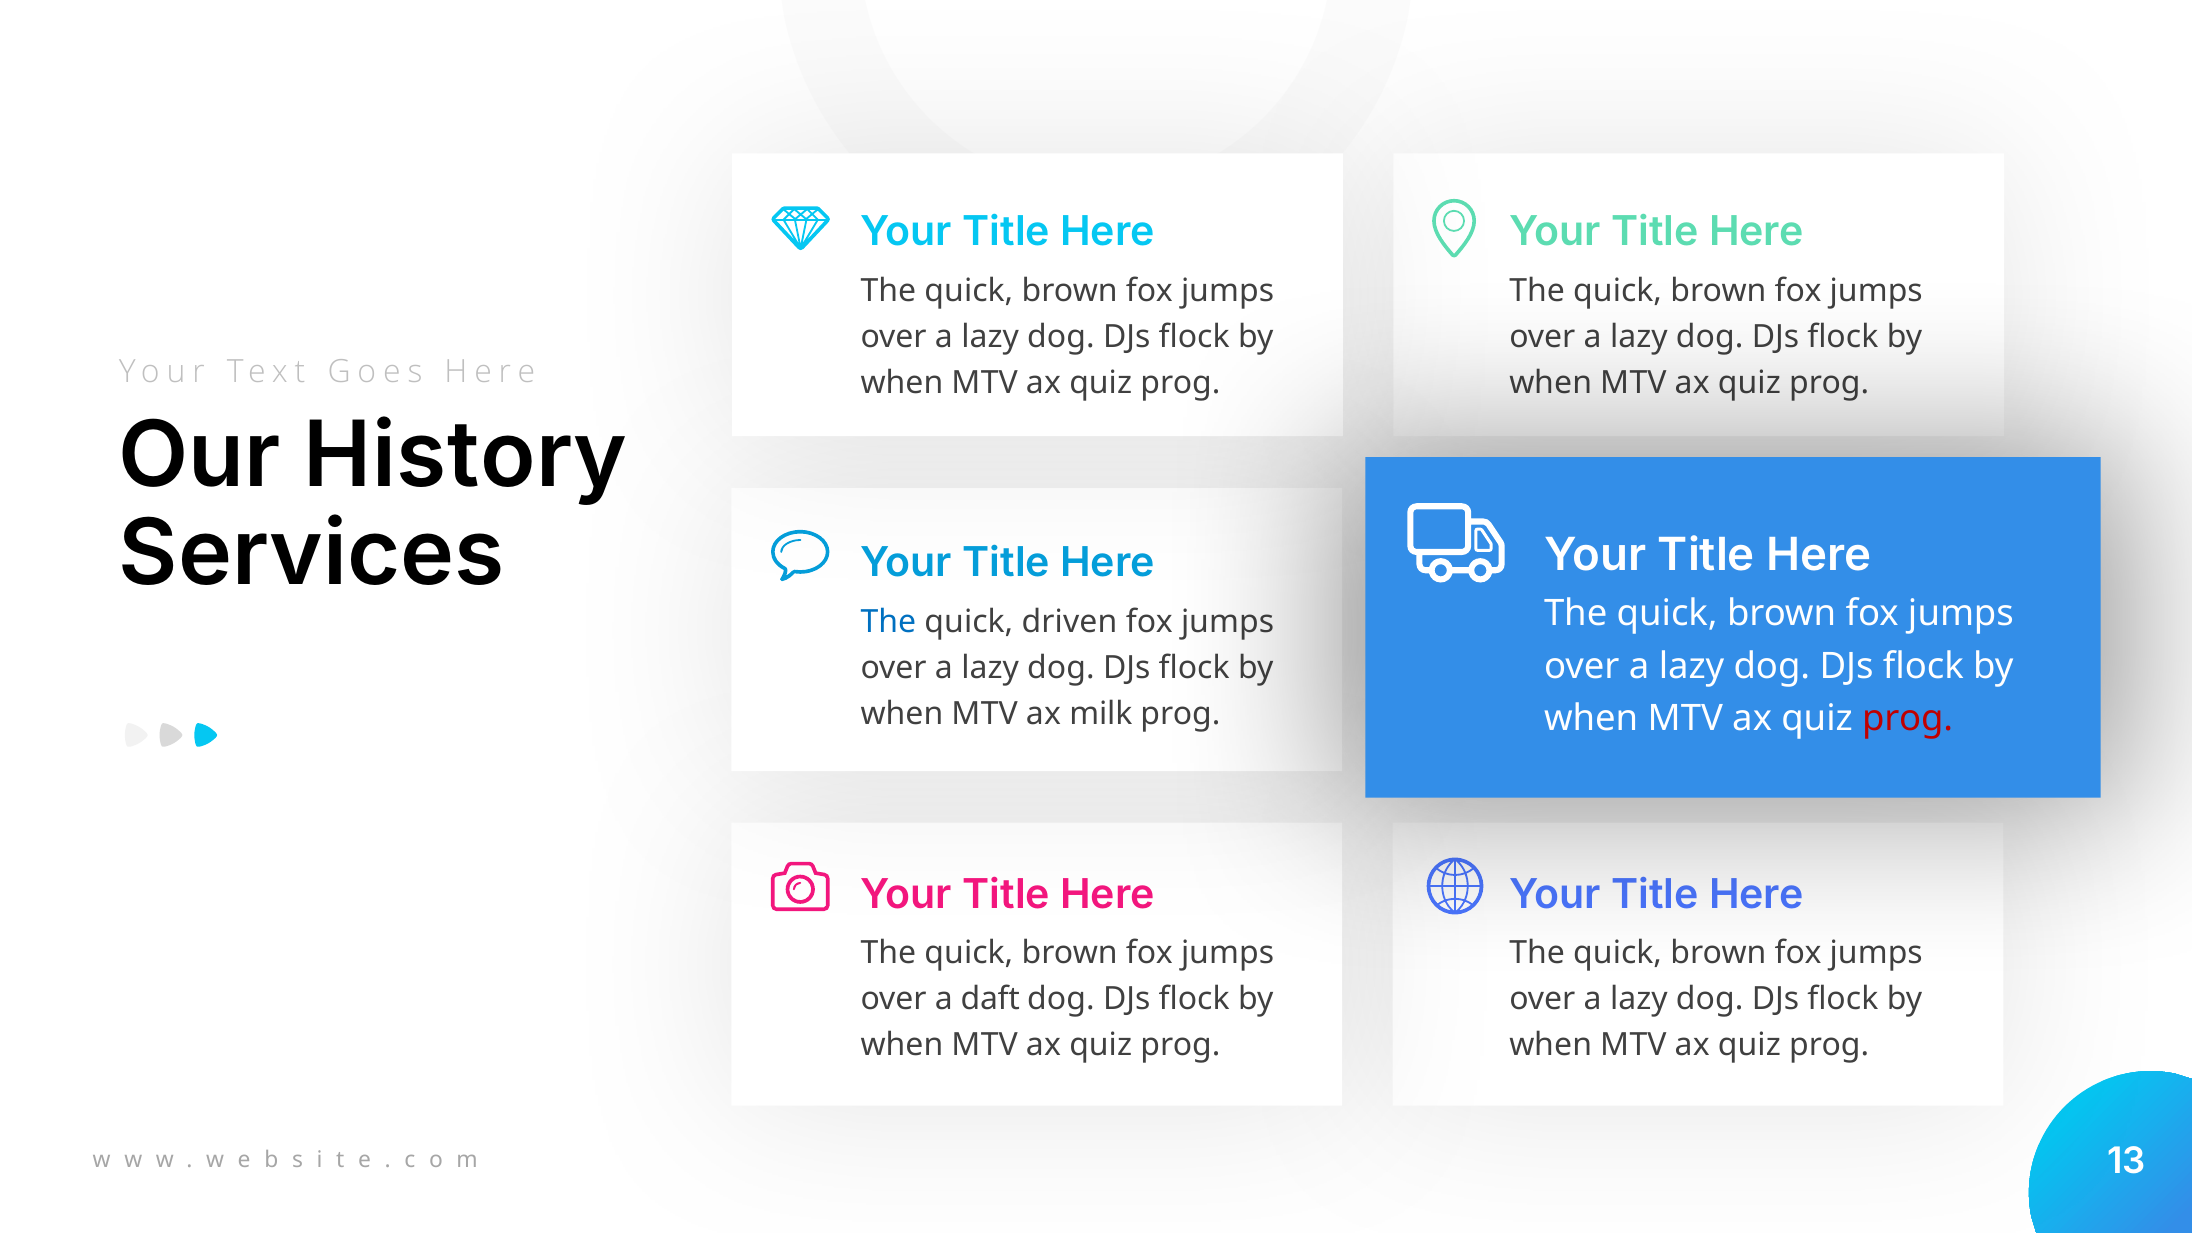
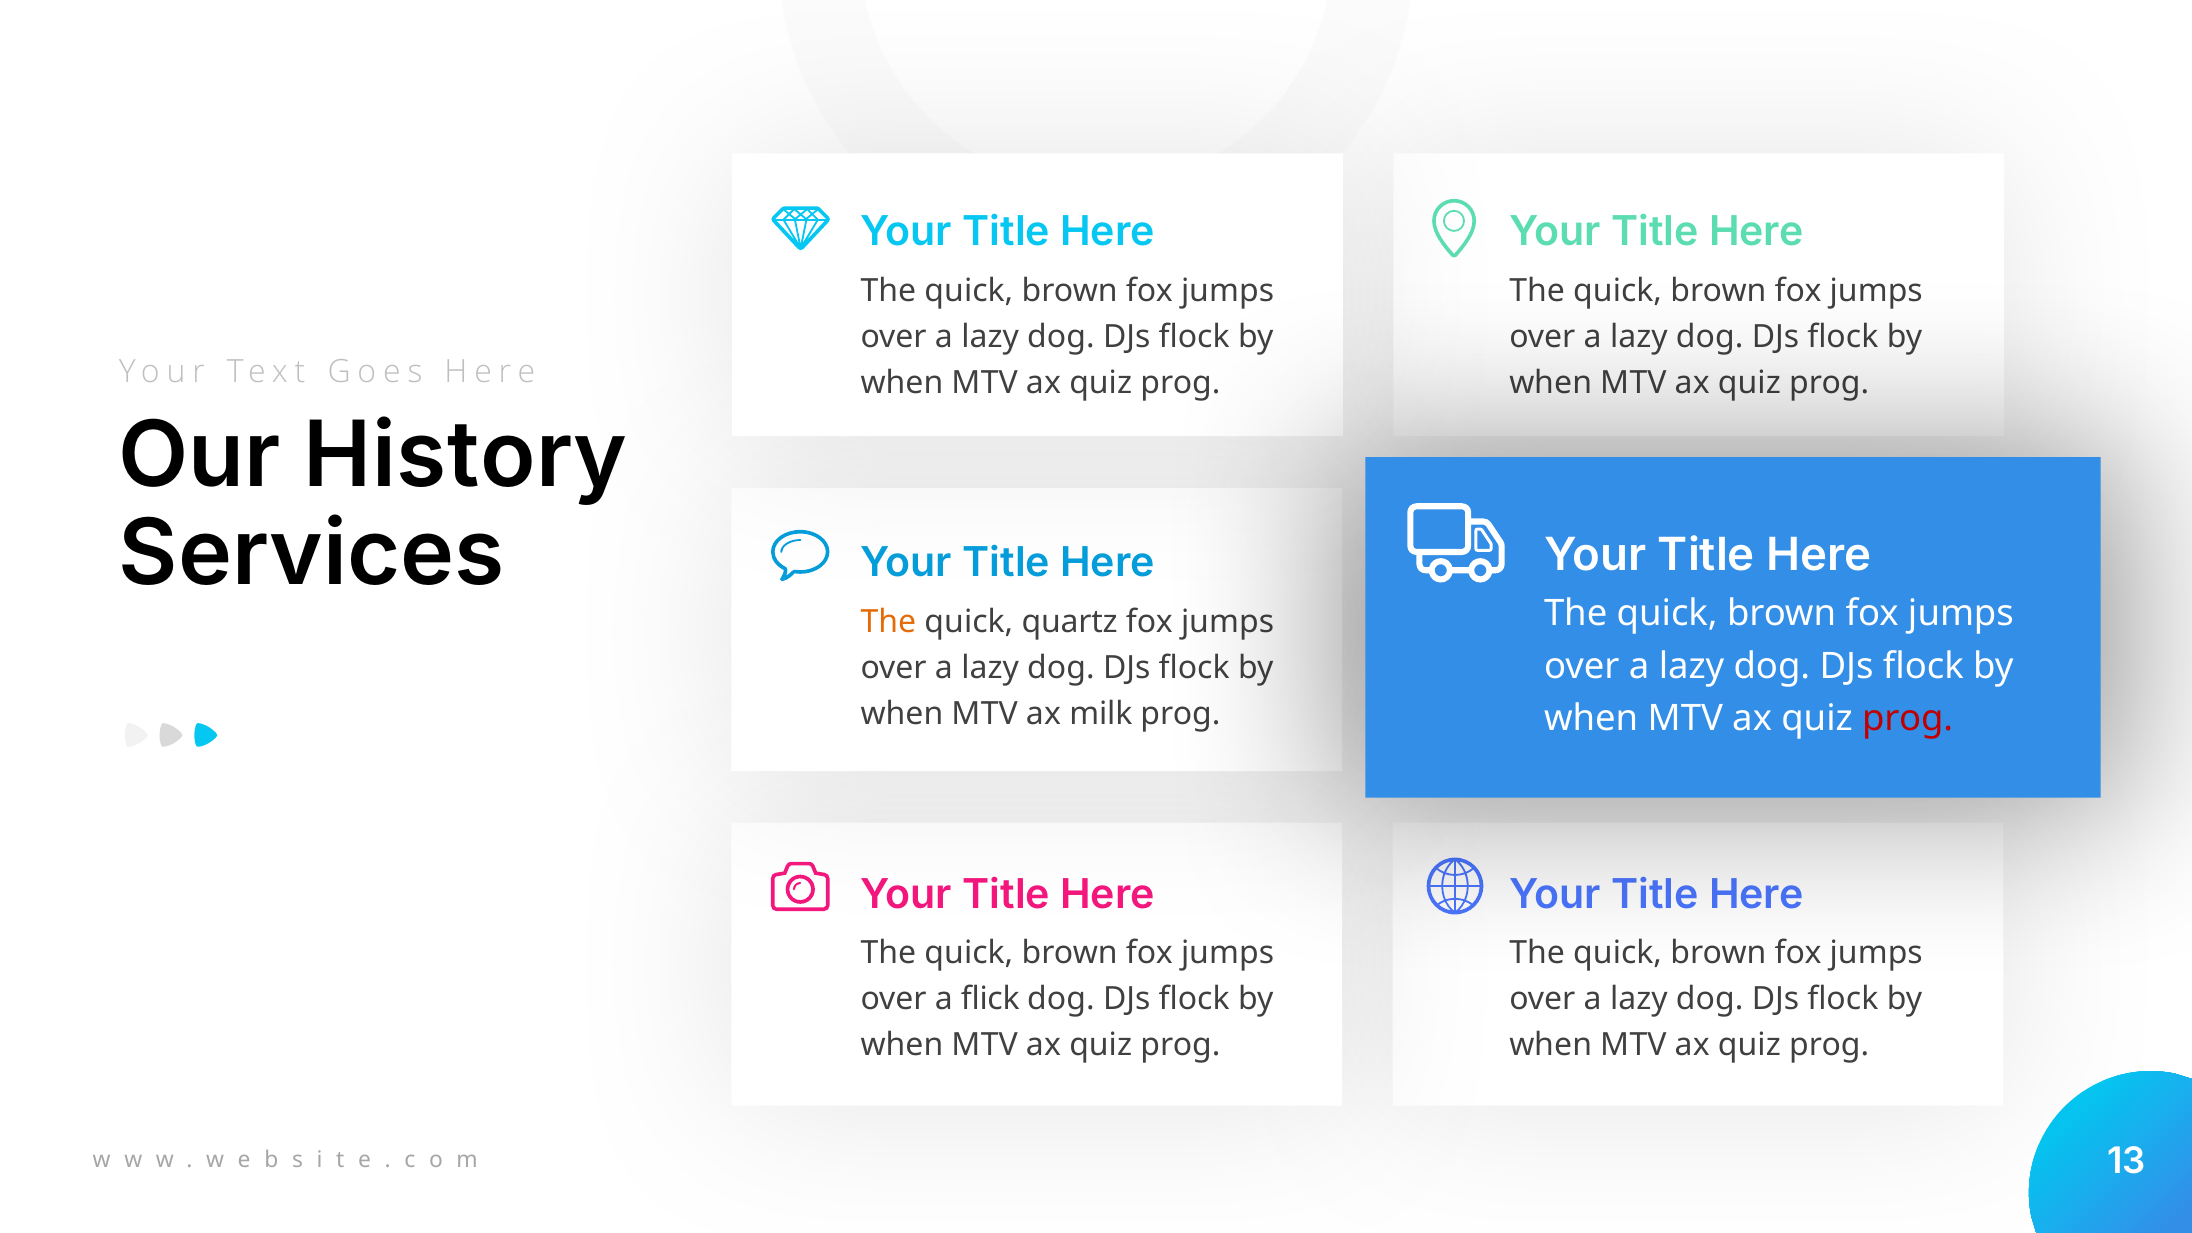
The at (888, 622) colour: blue -> orange
driven: driven -> quartz
daft: daft -> flick
